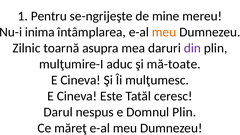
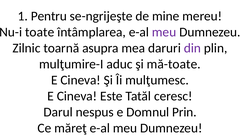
inima: inima -> toate
meu at (164, 32) colour: orange -> purple
Domnul Plin: Plin -> Prin
